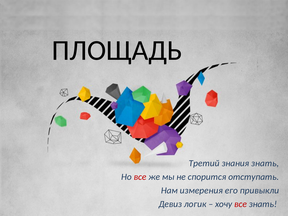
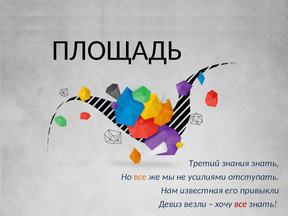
все at (140, 177) colour: red -> orange
спорится: спорится -> усилиями
измерения: измерения -> известная
логик: логик -> везли
